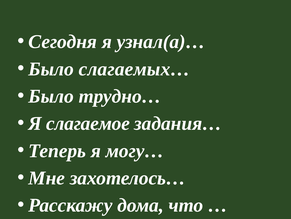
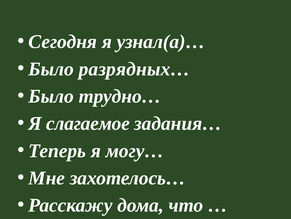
слагаемых…: слагаемых… -> разрядных…
